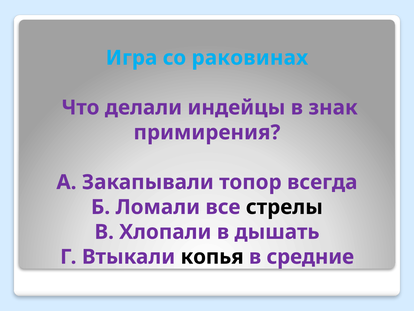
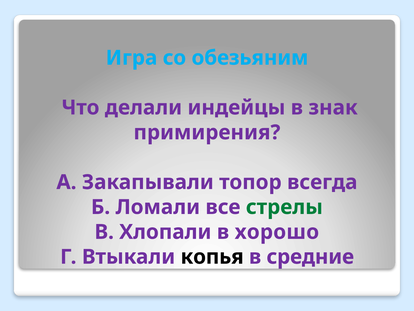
раковинах: раковинах -> обезьяним
стрелы colour: black -> green
дышать: дышать -> хорошо
